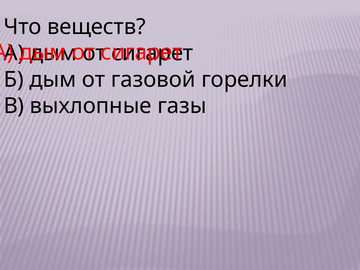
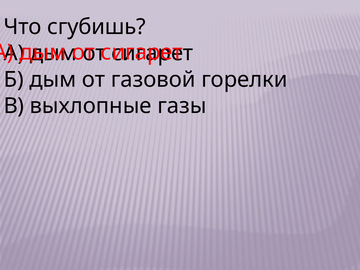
веществ: веществ -> сгубишь
